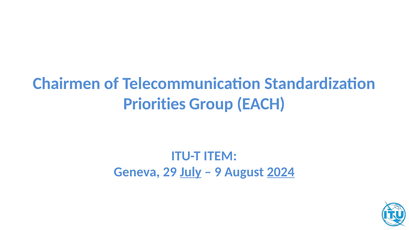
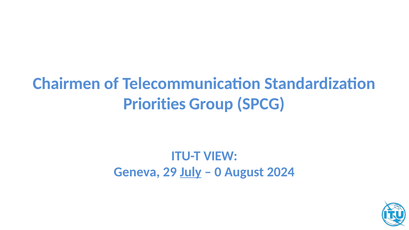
EACH: EACH -> SPCG
ITEM: ITEM -> VIEW
9: 9 -> 0
2024 underline: present -> none
